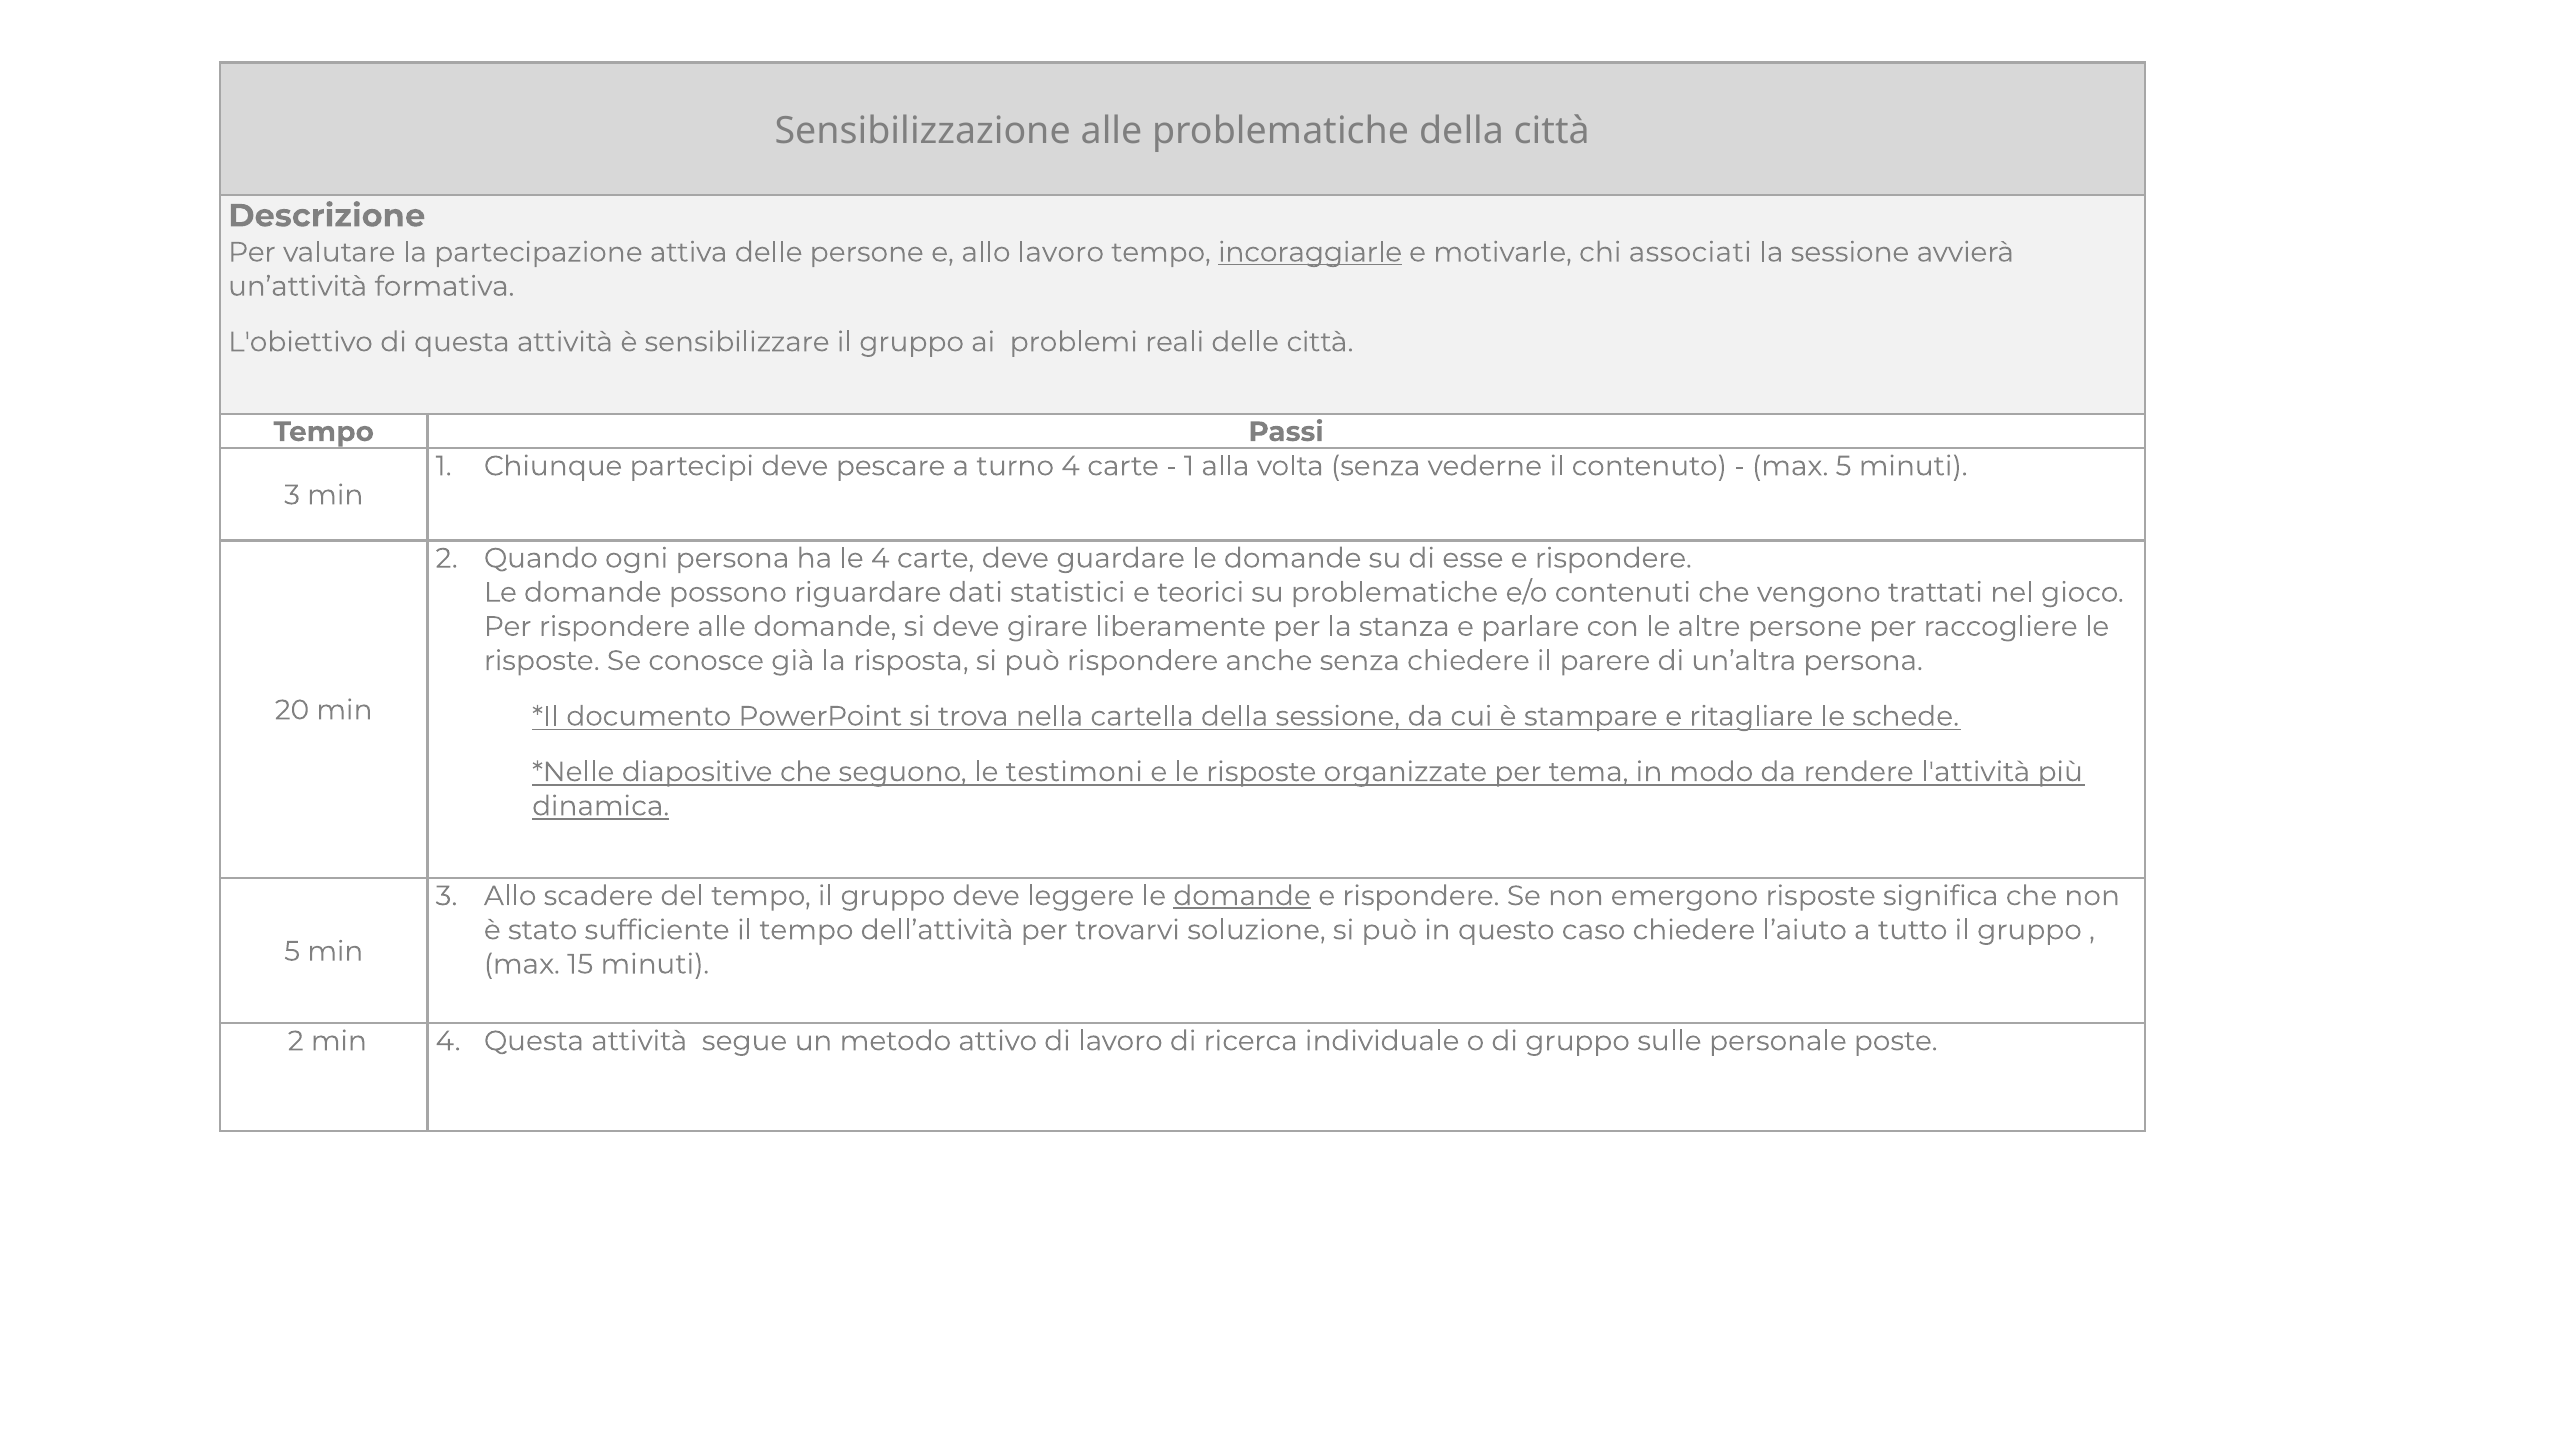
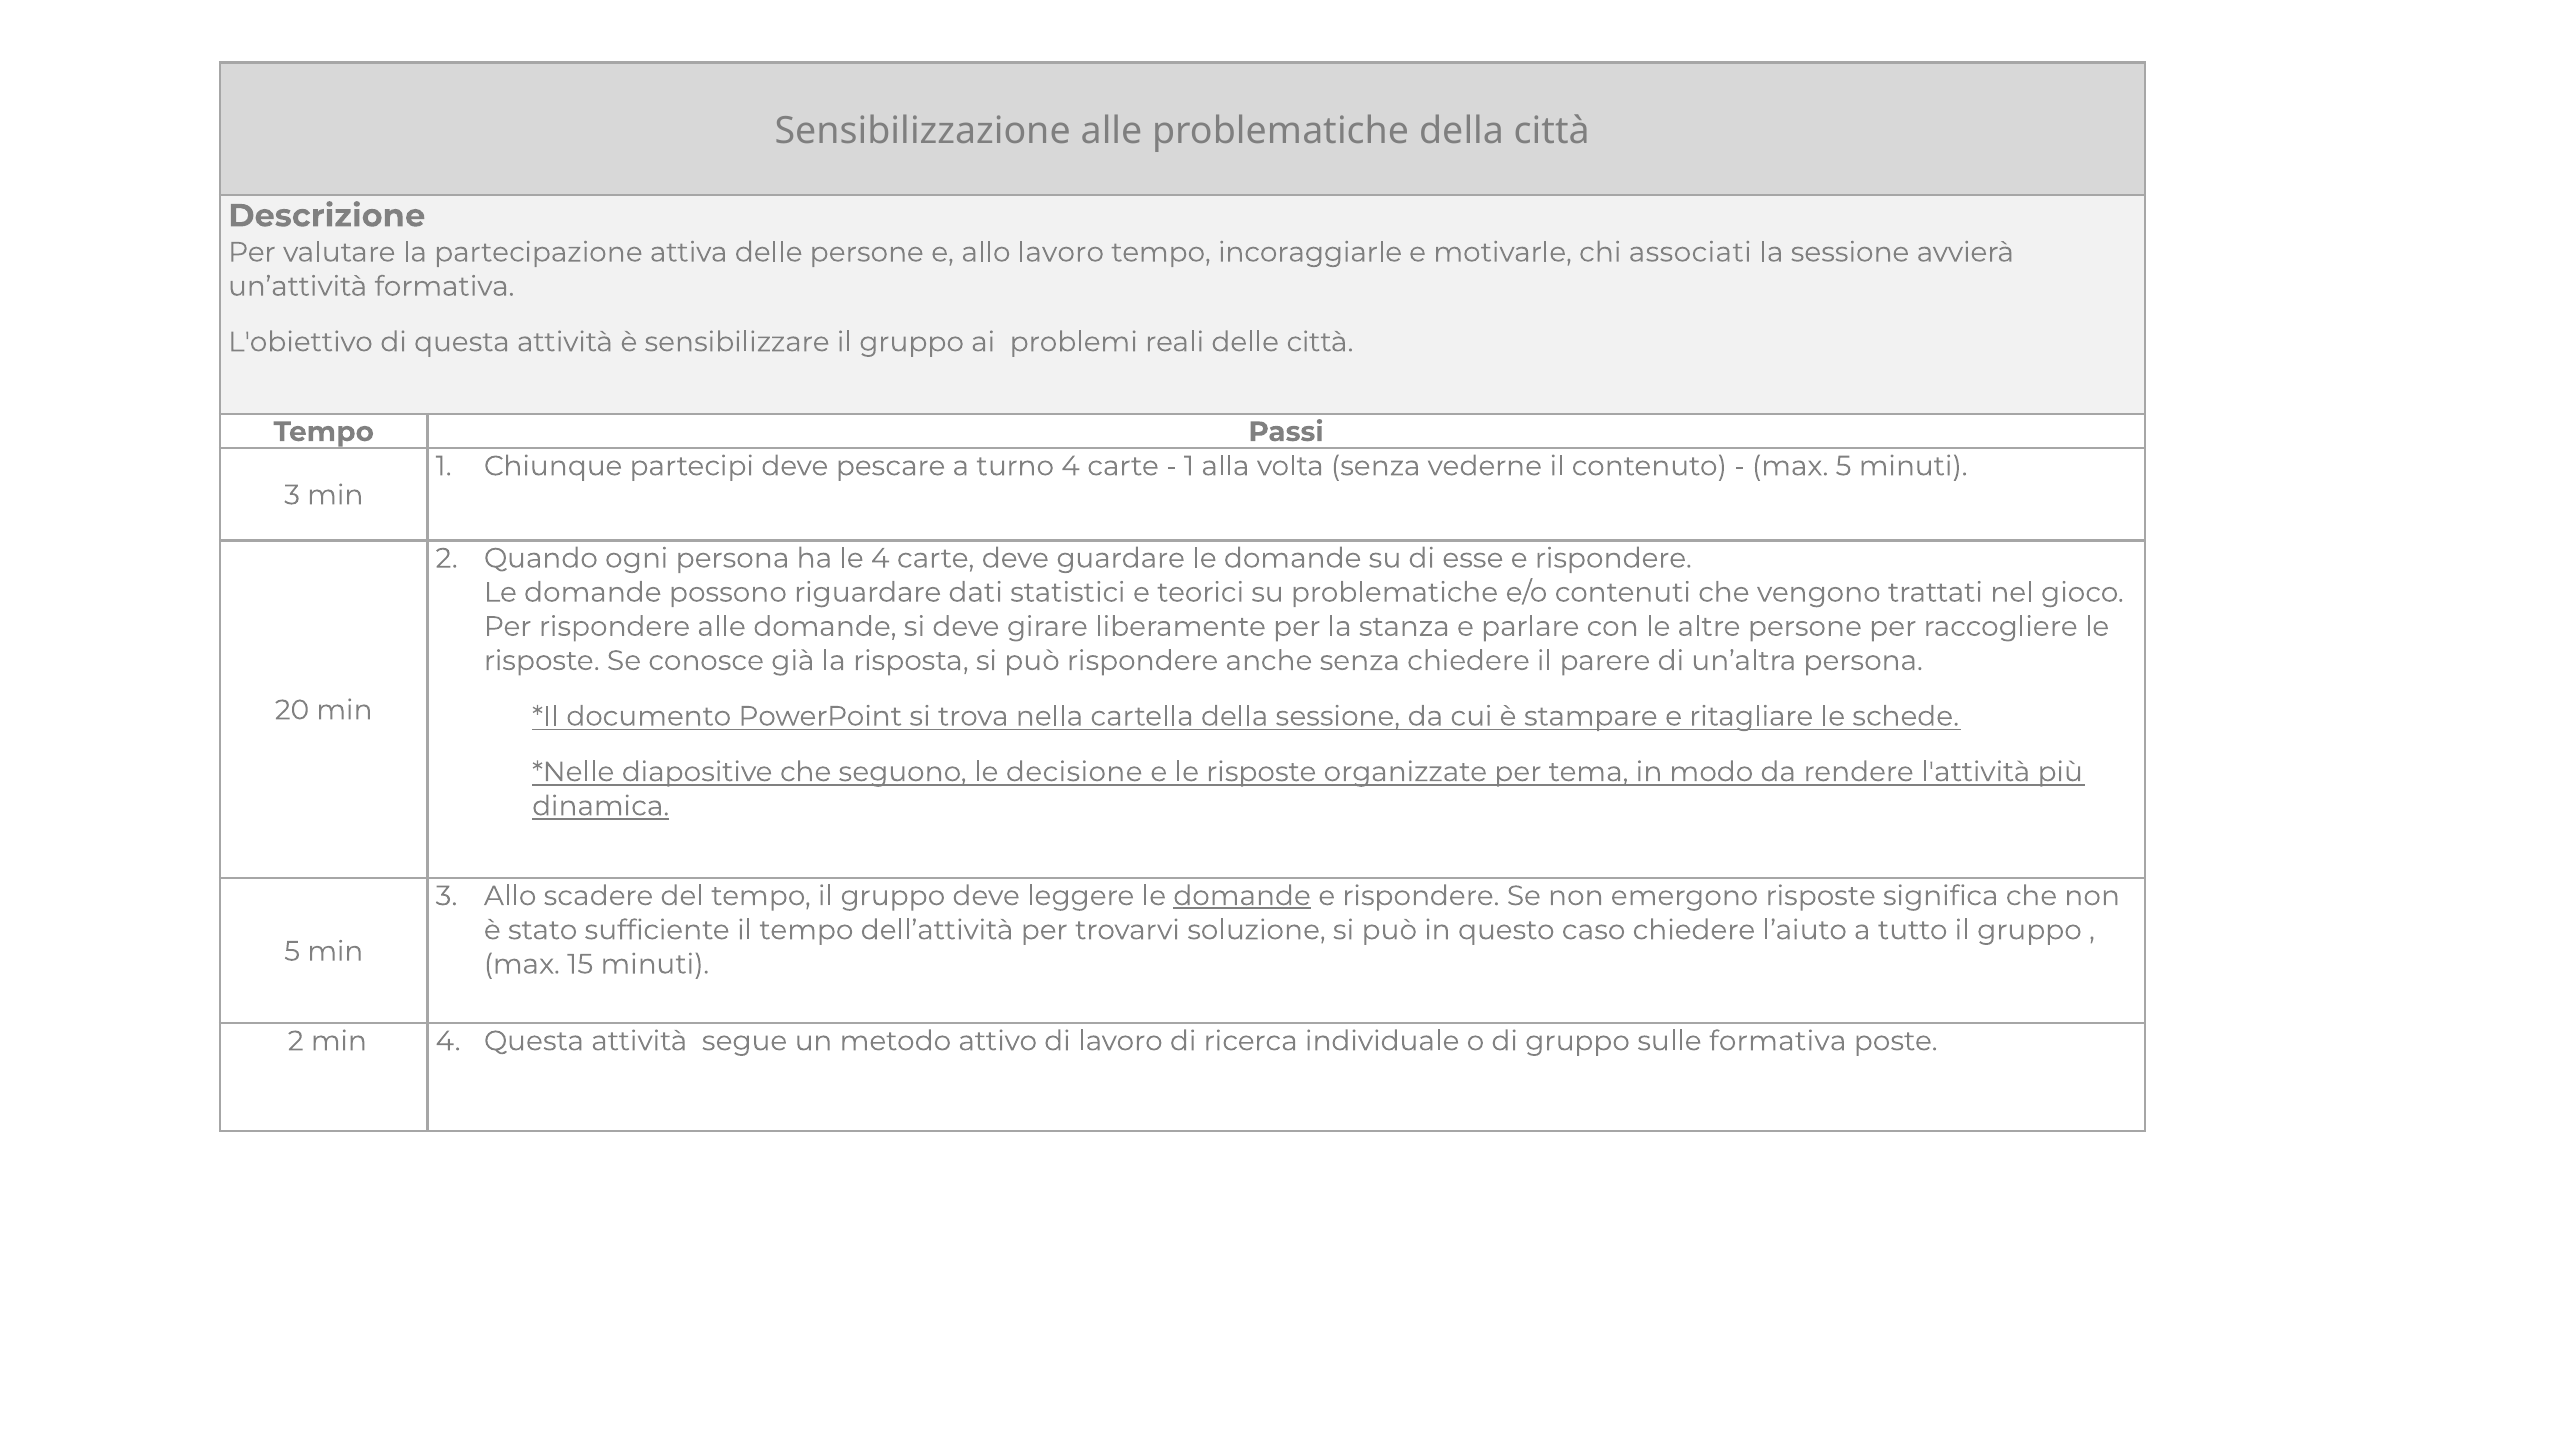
incoraggiarle underline: present -> none
testimoni: testimoni -> decisione
sulle personale: personale -> formativa
